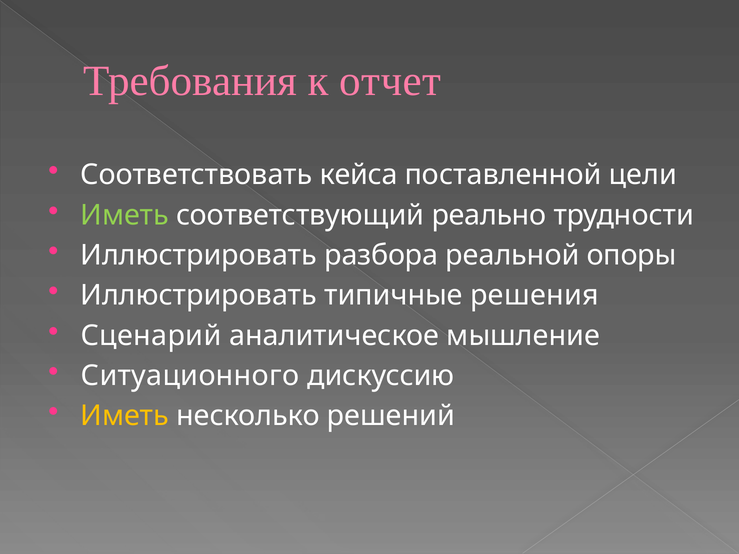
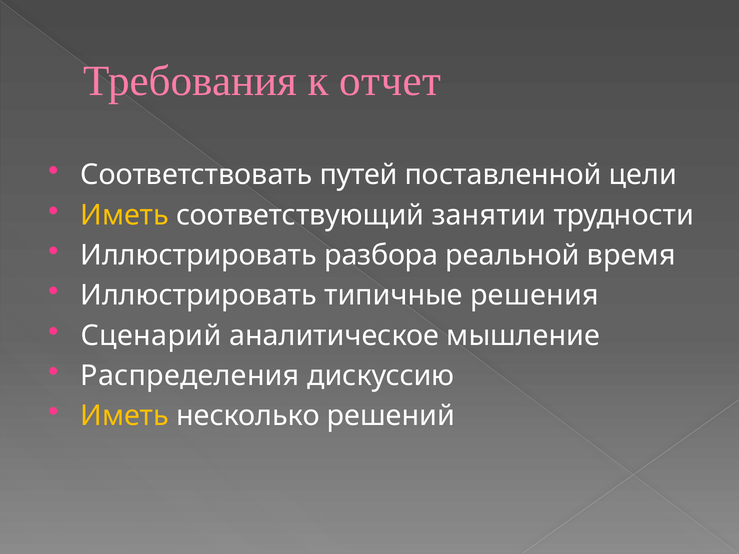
кейса: кейса -> путей
Иметь at (125, 215) colour: light green -> yellow
реально: реально -> занятии
опоры: опоры -> время
Ситуационного: Ситуационного -> Распределения
